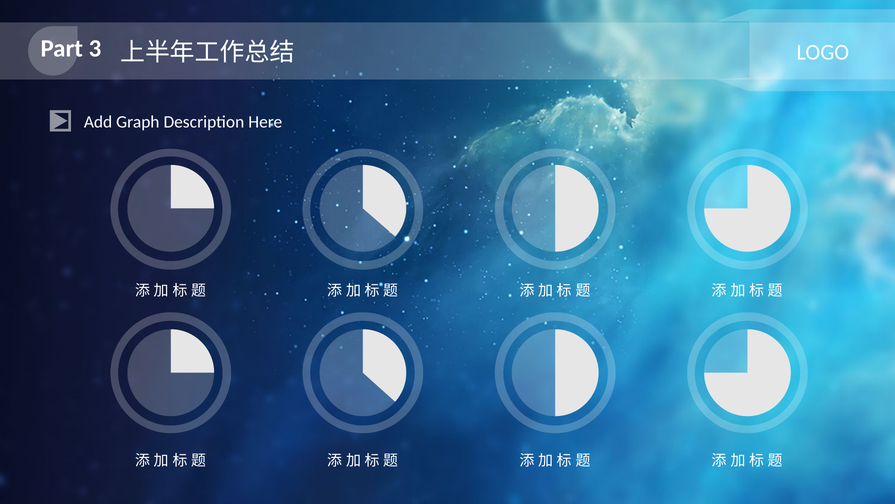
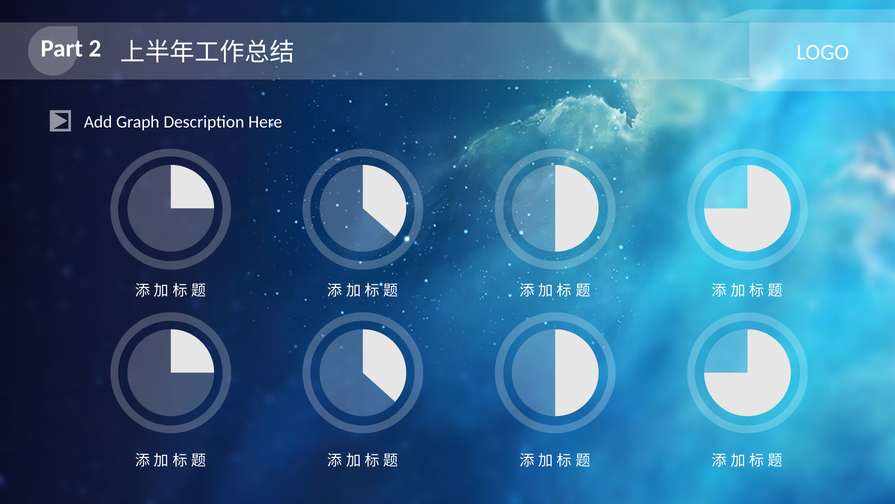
3: 3 -> 2
